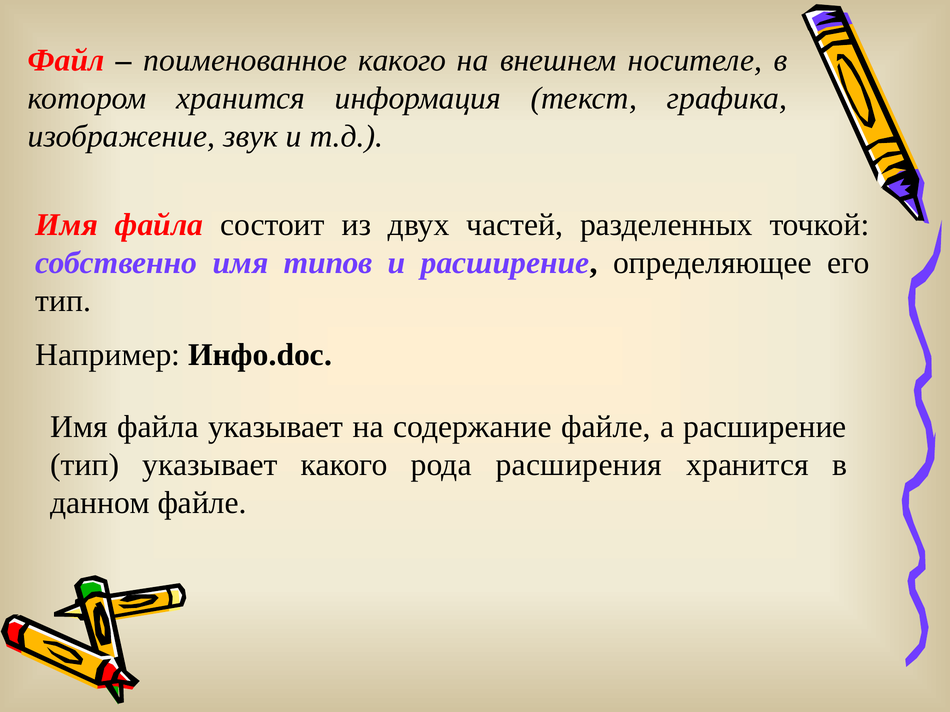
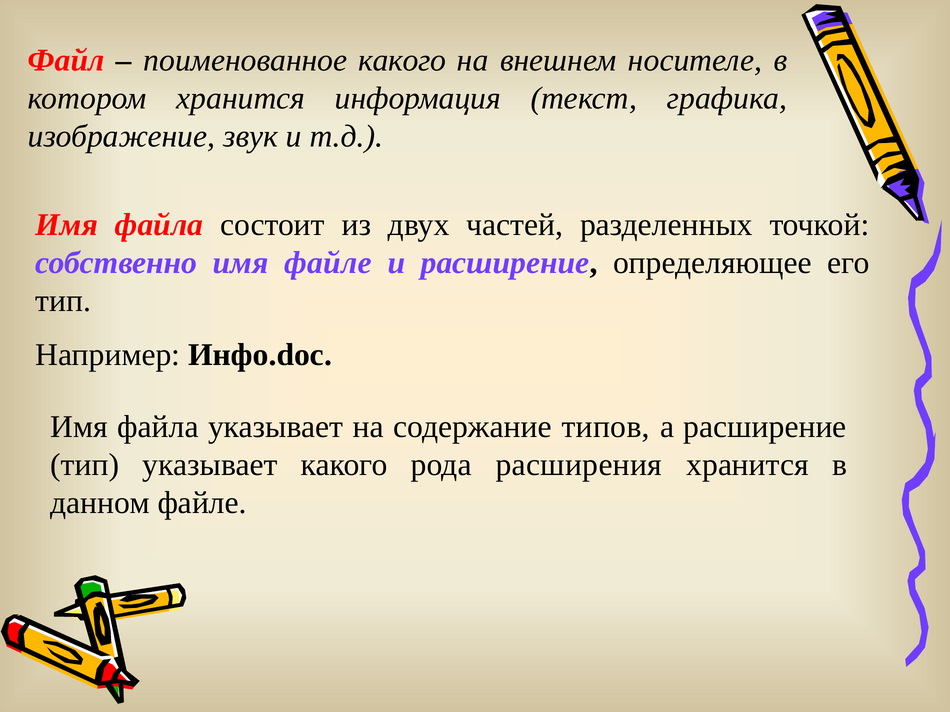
имя типов: типов -> файле
содержание файле: файле -> типов
